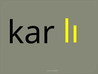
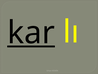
kar underline: none -> present
